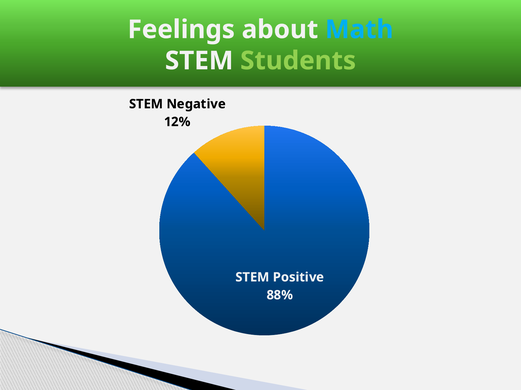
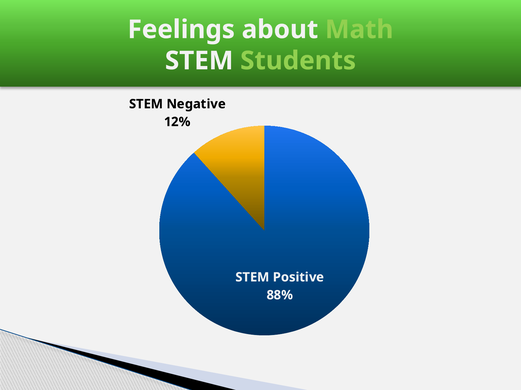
Math colour: light blue -> light green
